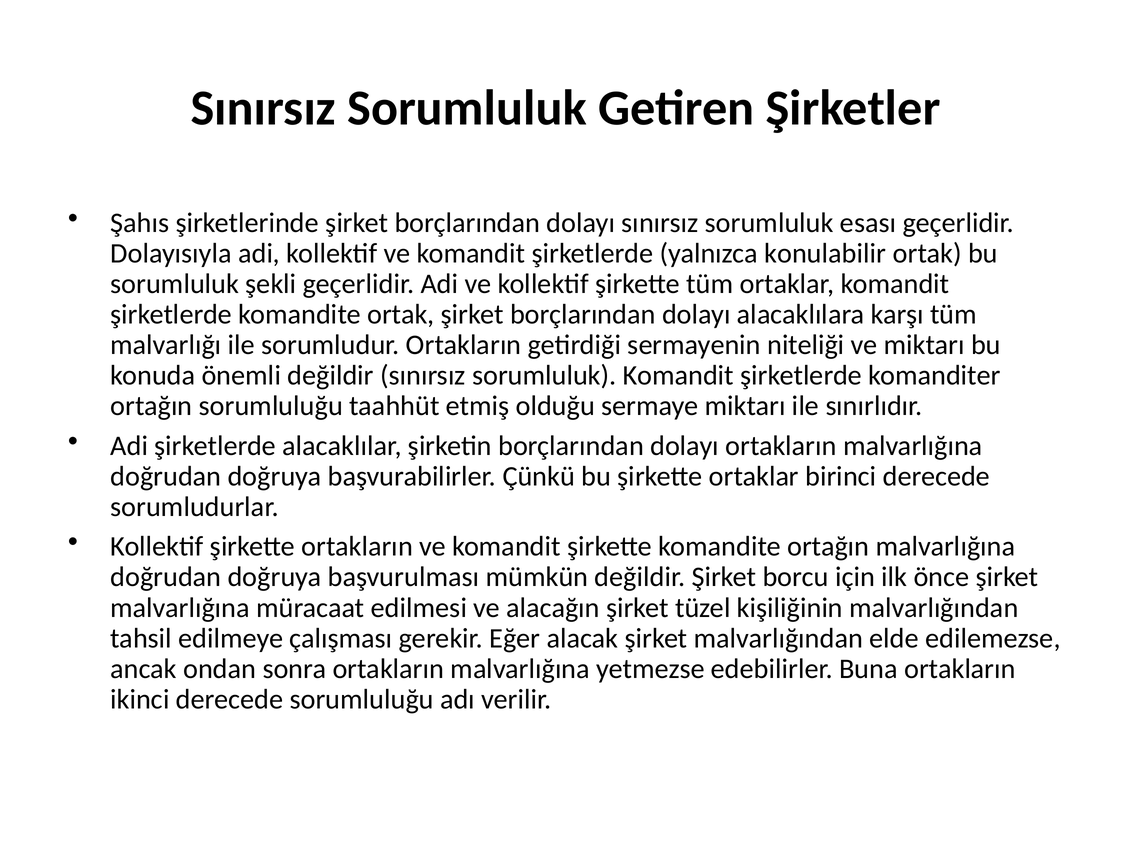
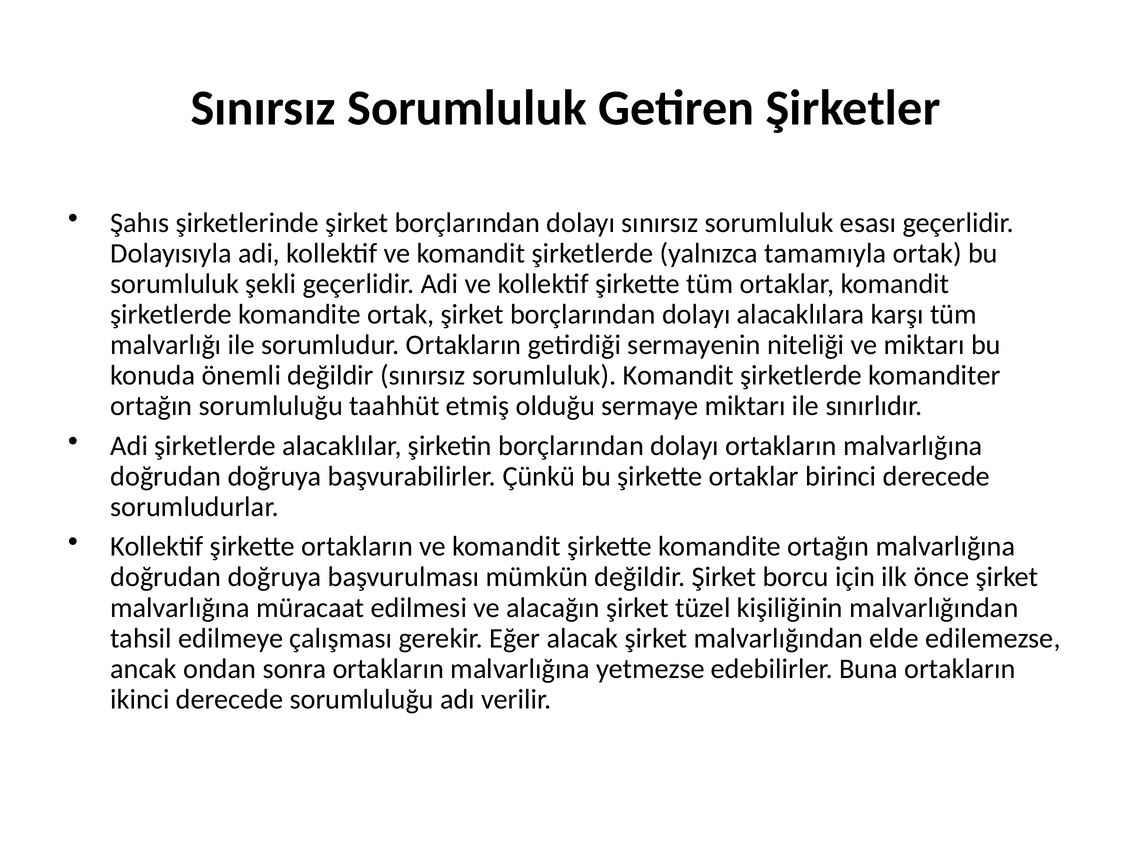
konulabilir: konulabilir -> tamamıyla
